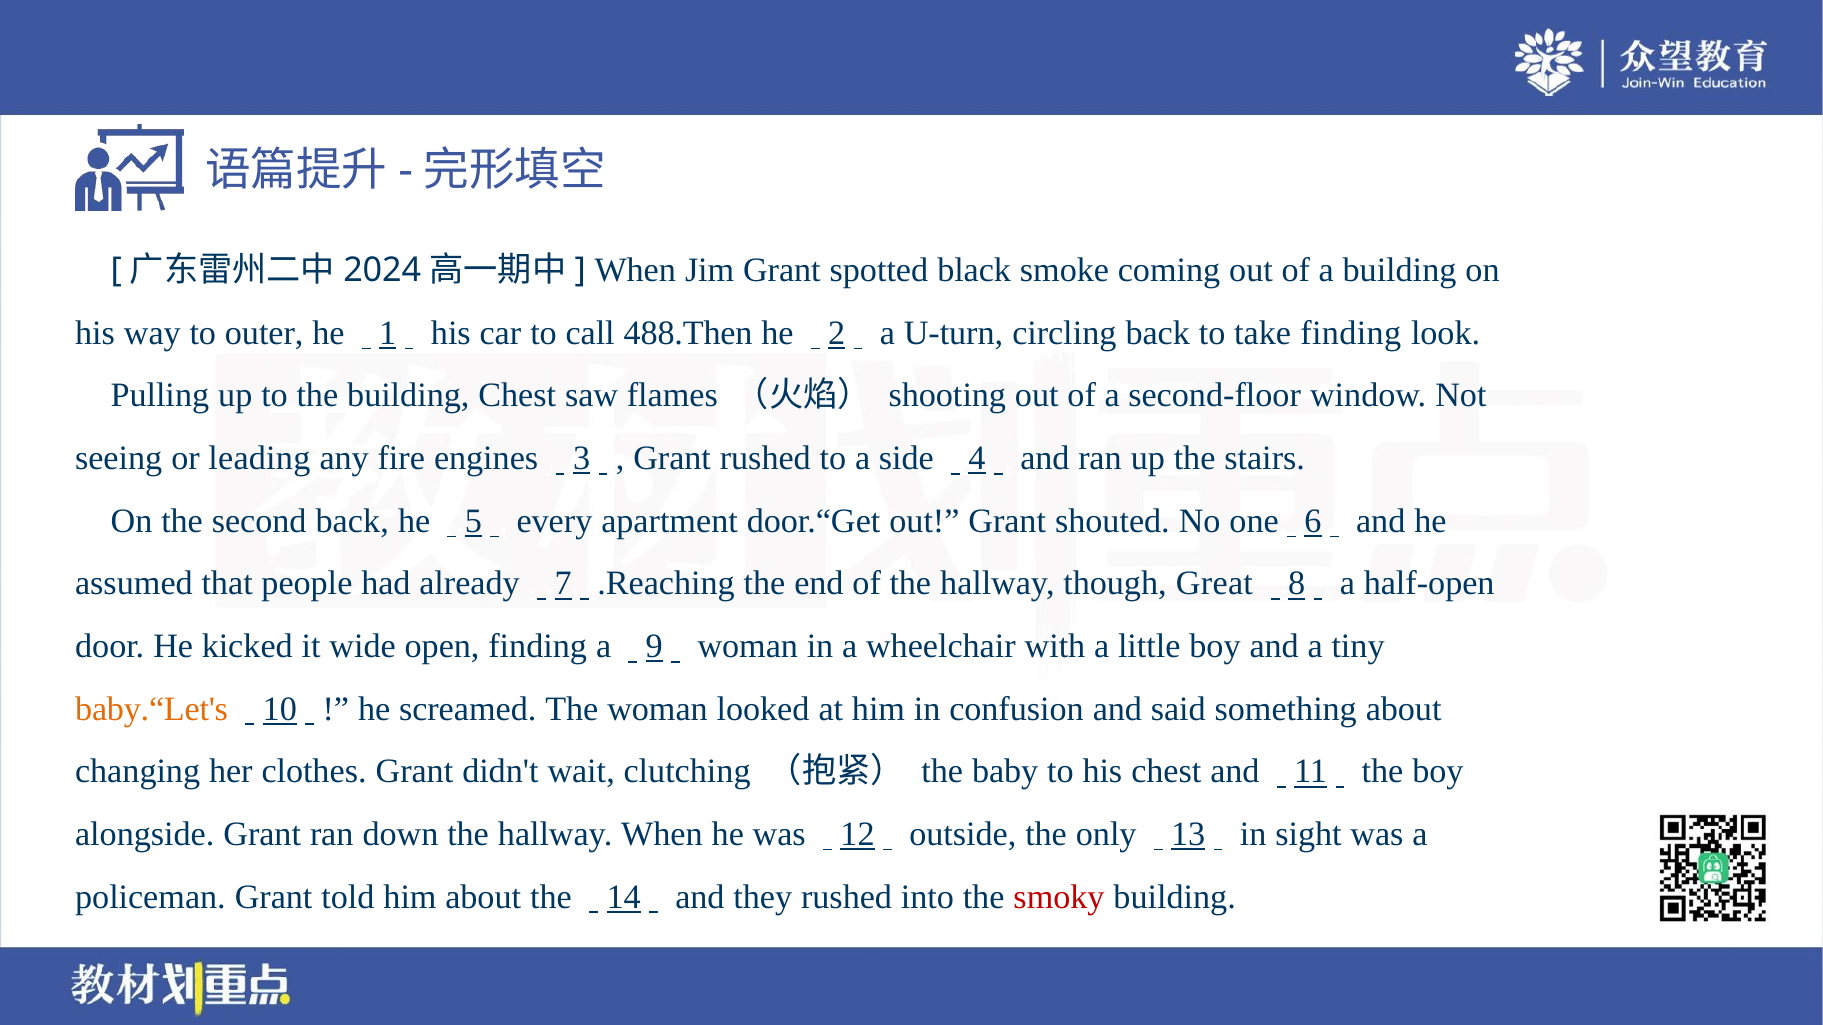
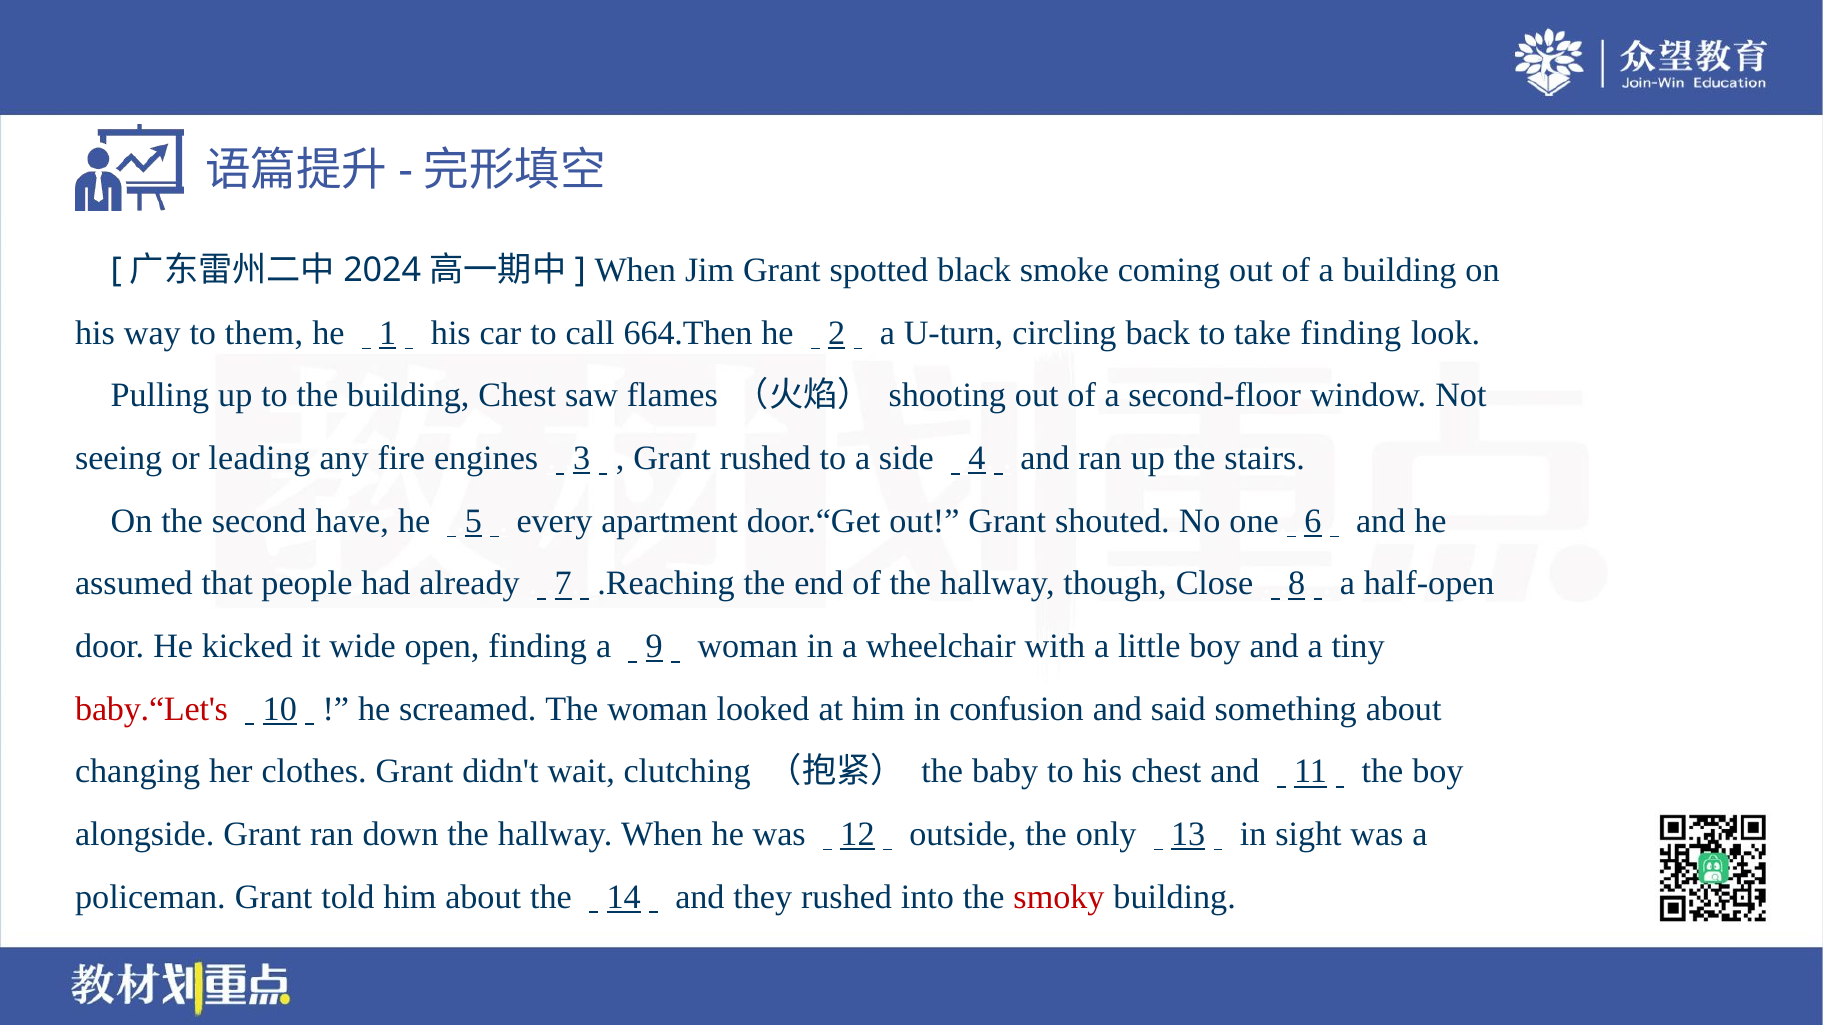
outer: outer -> them
488.Then: 488.Then -> 664.Then
second back: back -> have
Great: Great -> Close
baby.“Let's colour: orange -> red
